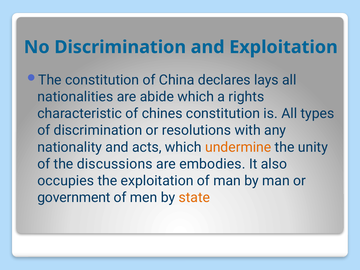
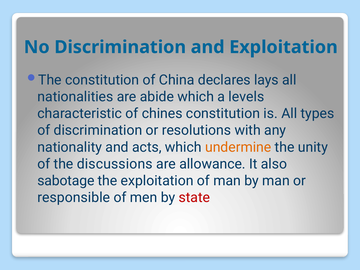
rights: rights -> levels
embodies: embodies -> allowance
occupies: occupies -> sabotage
government: government -> responsible
state colour: orange -> red
